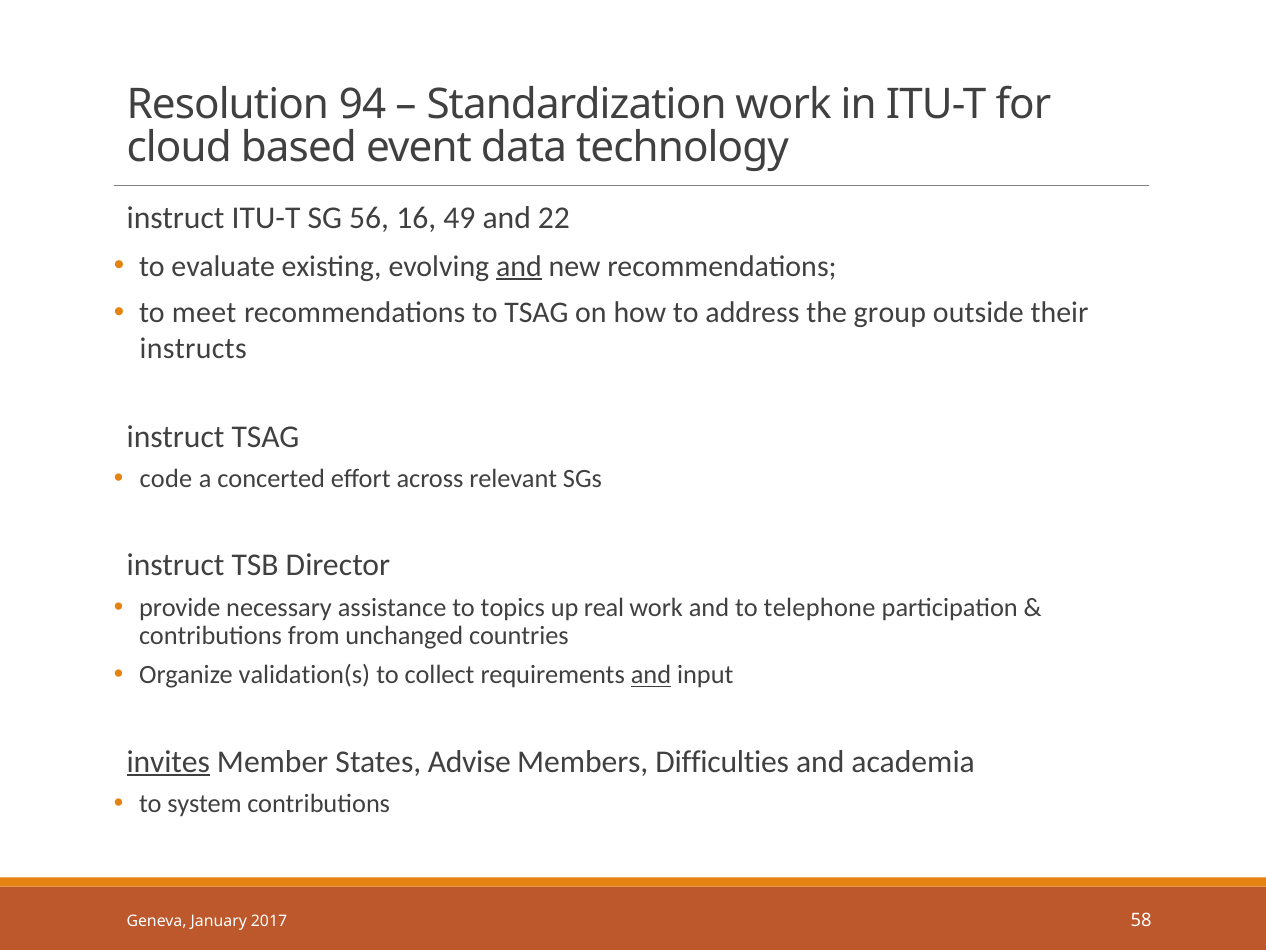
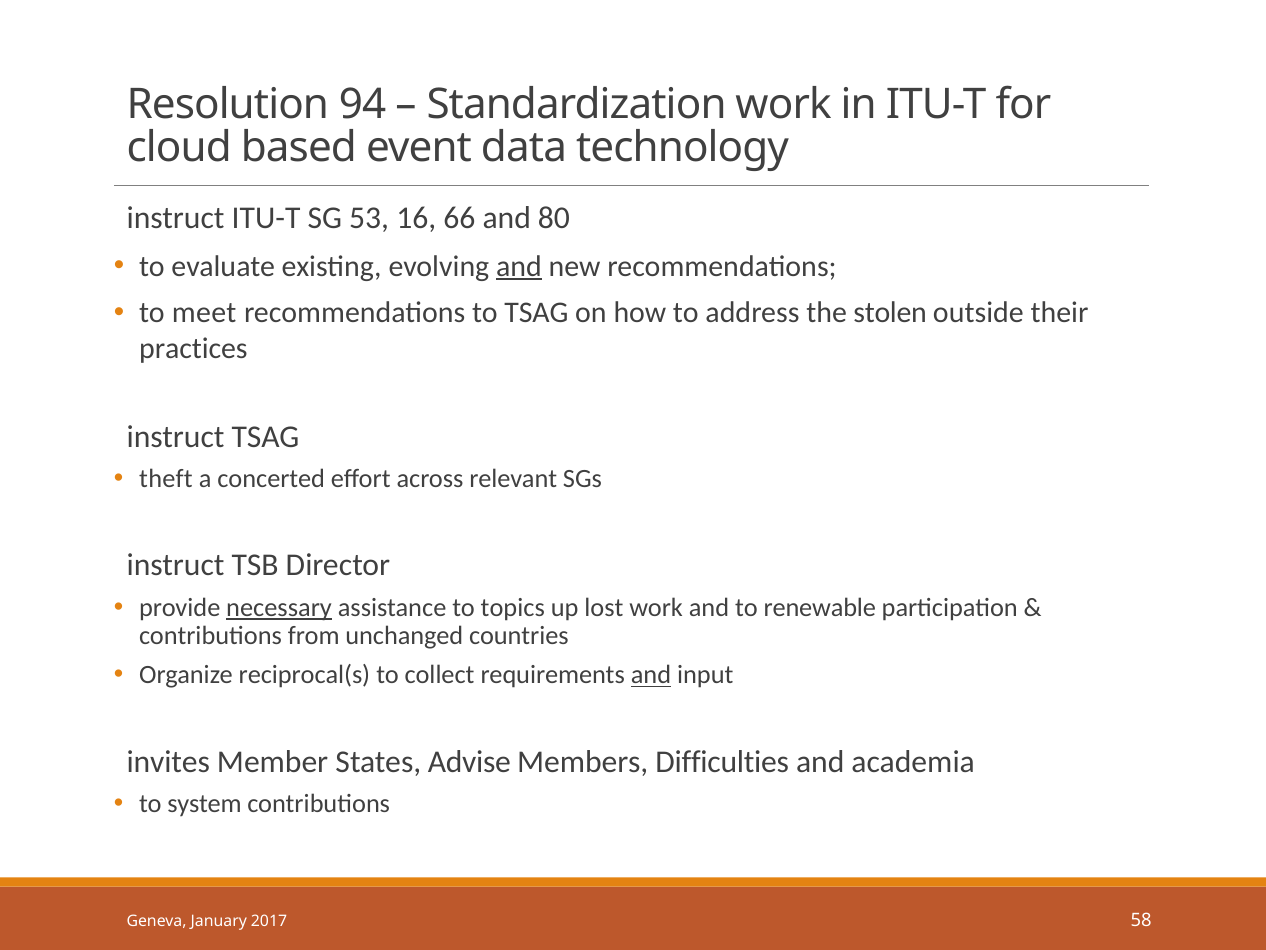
56: 56 -> 53
49: 49 -> 66
22: 22 -> 80
group: group -> stolen
instructs: instructs -> practices
code: code -> theft
necessary underline: none -> present
real: real -> lost
telephone: telephone -> renewable
validation(s: validation(s -> reciprocal(s
invites underline: present -> none
